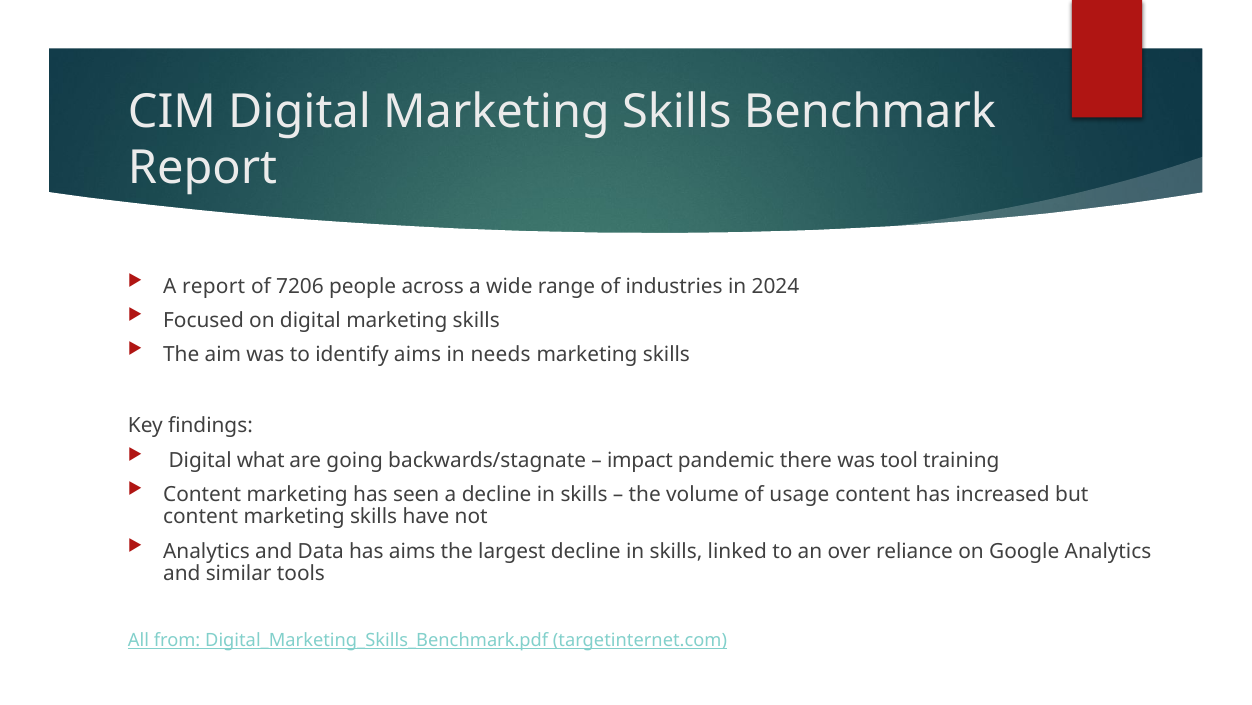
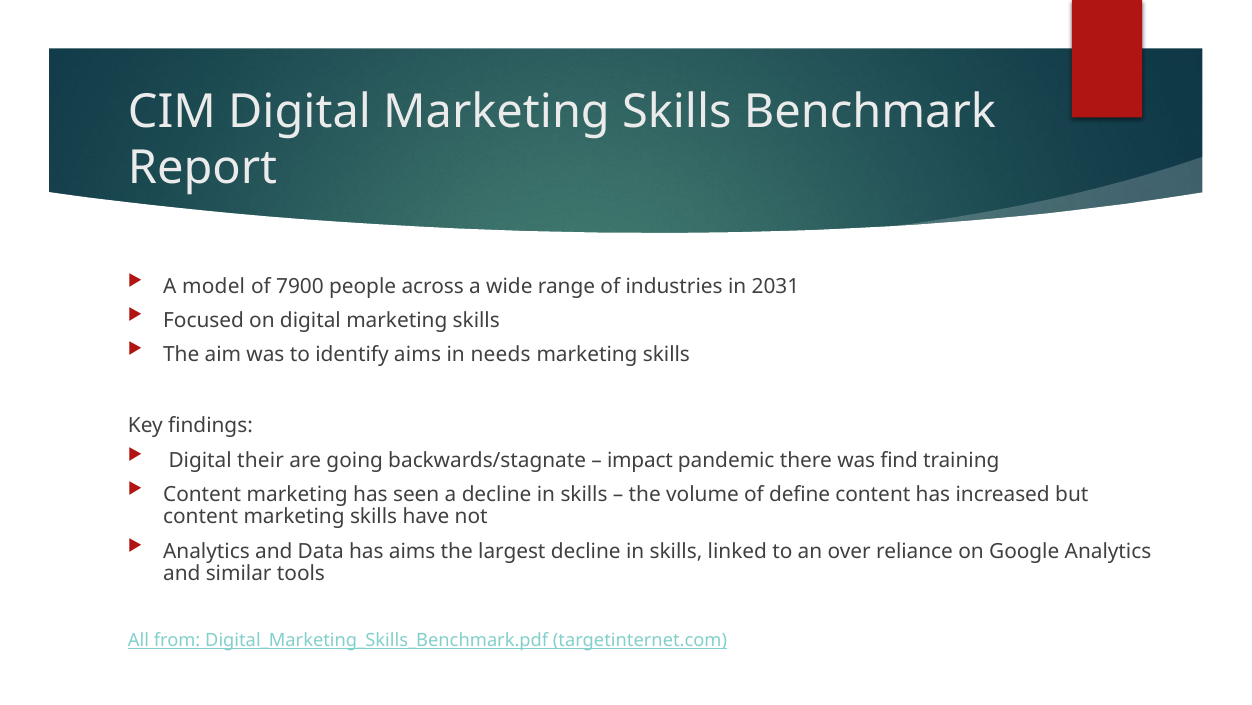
A report: report -> model
7206: 7206 -> 7900
2024: 2024 -> 2031
what: what -> their
tool: tool -> find
usage: usage -> define
